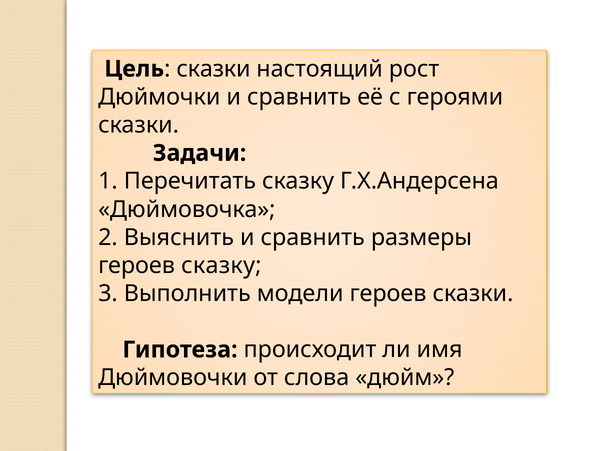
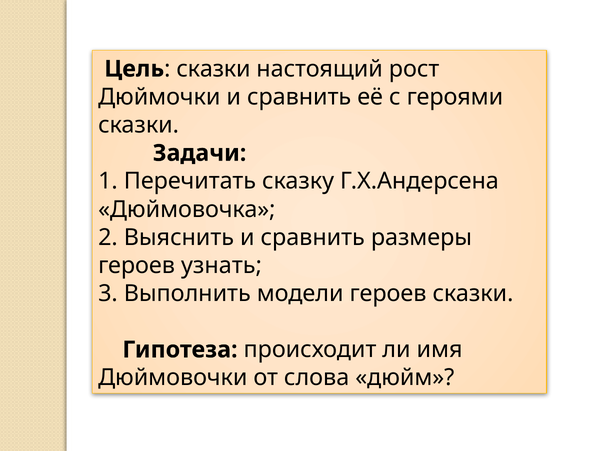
героев сказку: сказку -> узнать
